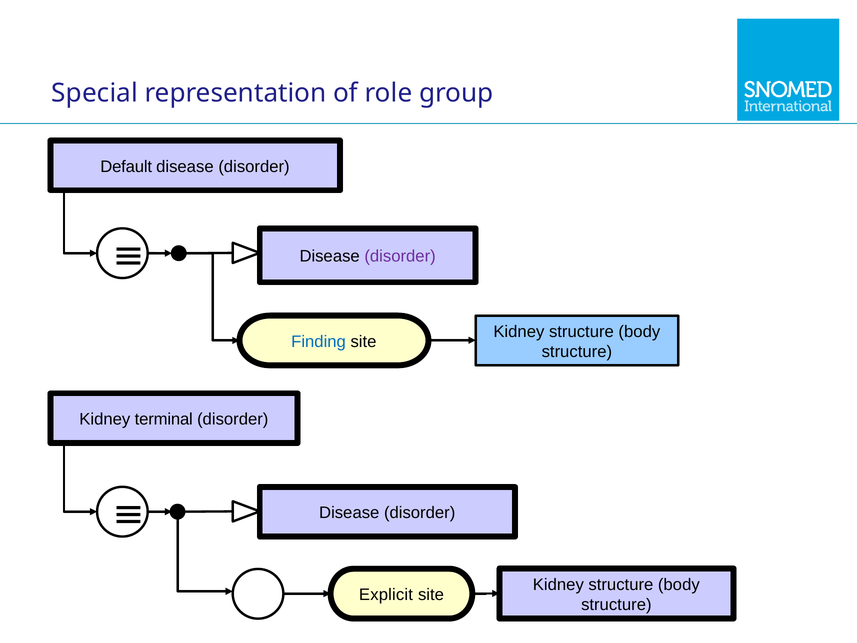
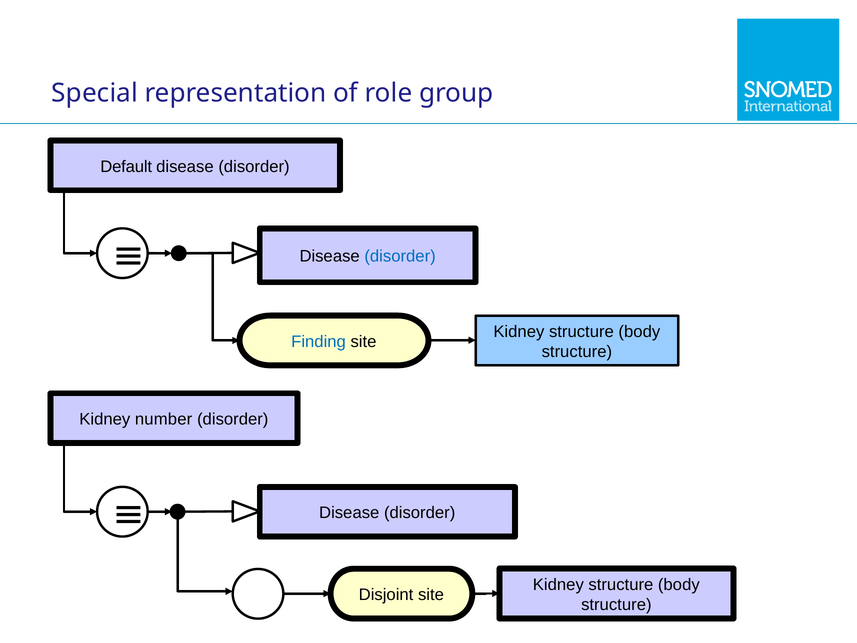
disorder at (400, 256) colour: purple -> blue
terminal: terminal -> number
Explicit: Explicit -> Disjoint
